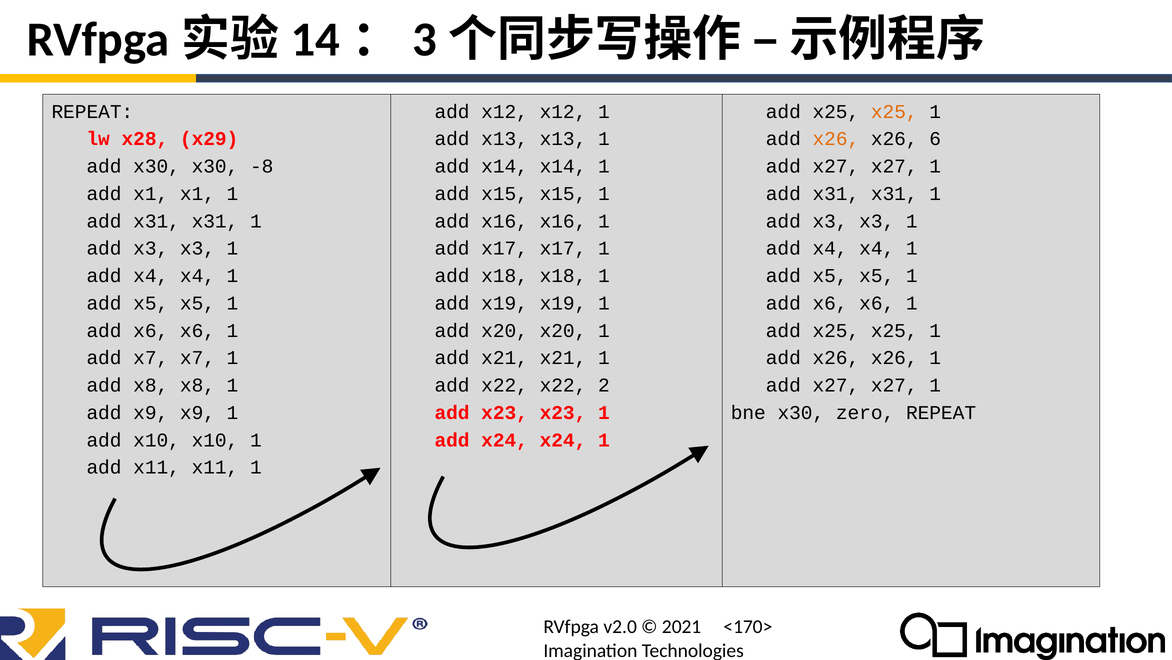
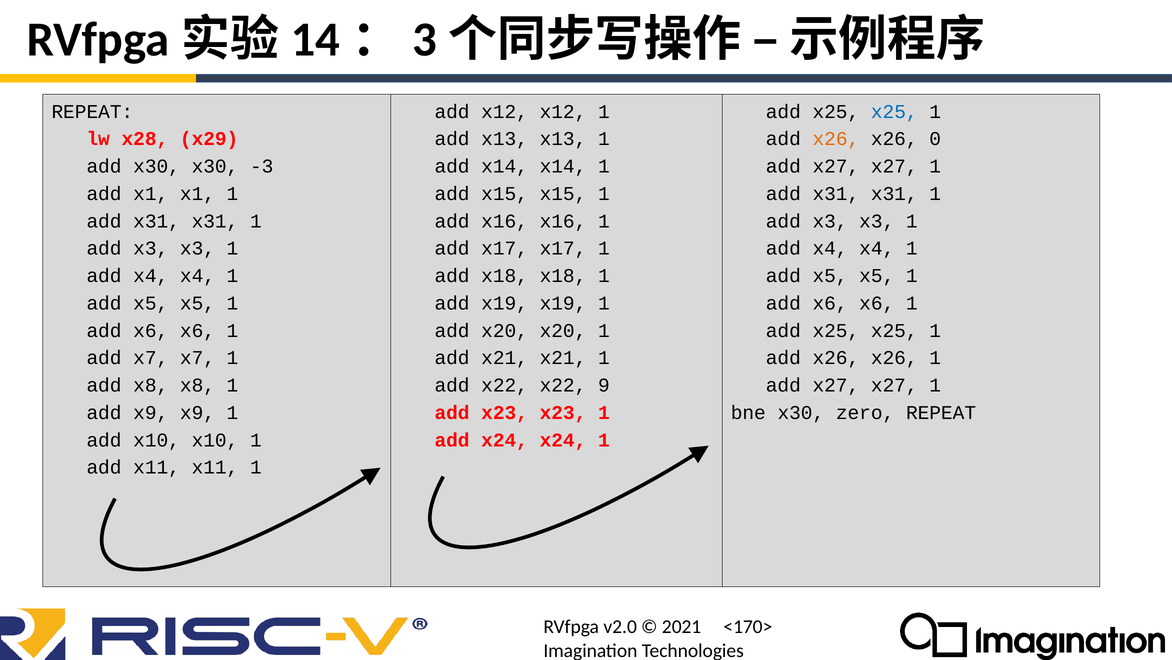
x25 at (894, 112) colour: orange -> blue
6: 6 -> 0
-8: -8 -> -3
2: 2 -> 9
